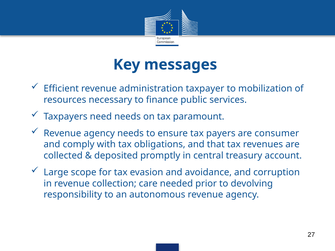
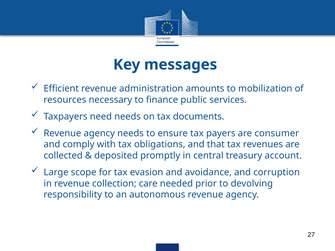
taxpayer: taxpayer -> amounts
paramount: paramount -> documents
